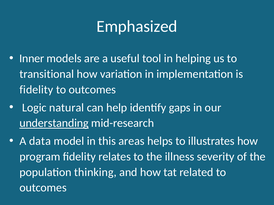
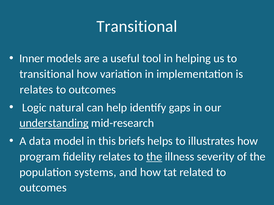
Emphasized at (137, 27): Emphasized -> Transitional
fidelity at (36, 90): fidelity -> relates
areas: areas -> briefs
the at (154, 157) underline: none -> present
thinking: thinking -> systems
